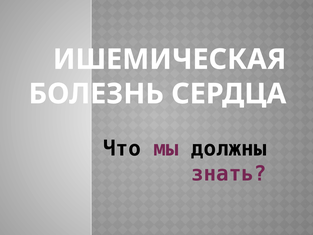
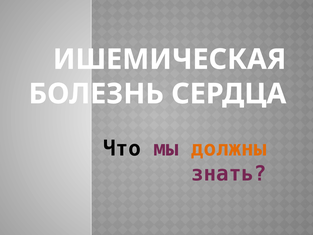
должны colour: black -> orange
